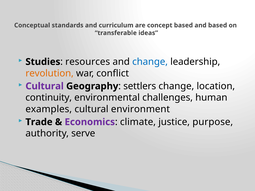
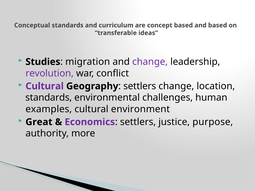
resources: resources -> migration
change at (150, 62) colour: blue -> purple
revolution colour: orange -> purple
continuity at (49, 98): continuity -> standards
Trade: Trade -> Great
climate at (138, 122): climate -> settlers
serve: serve -> more
